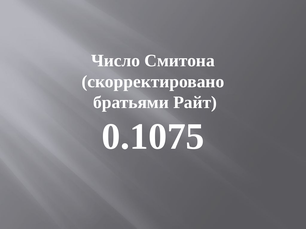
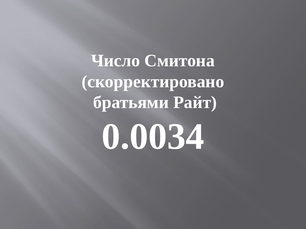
0.1075: 0.1075 -> 0.0034
